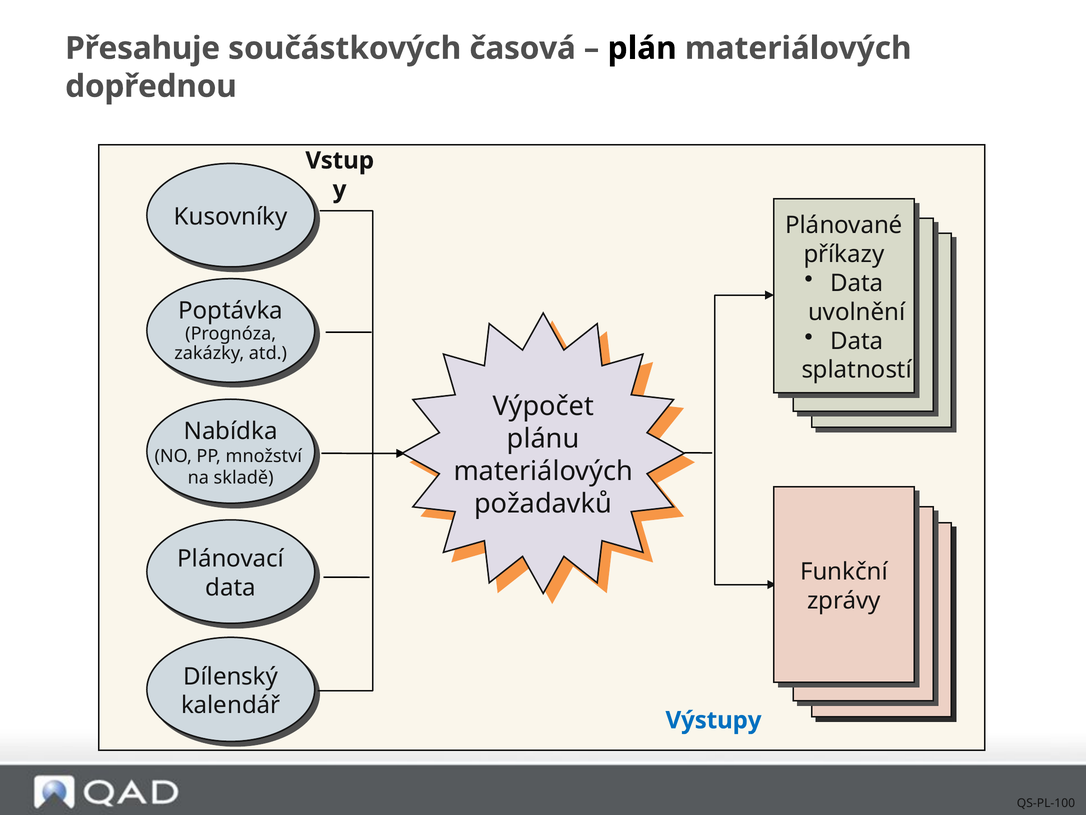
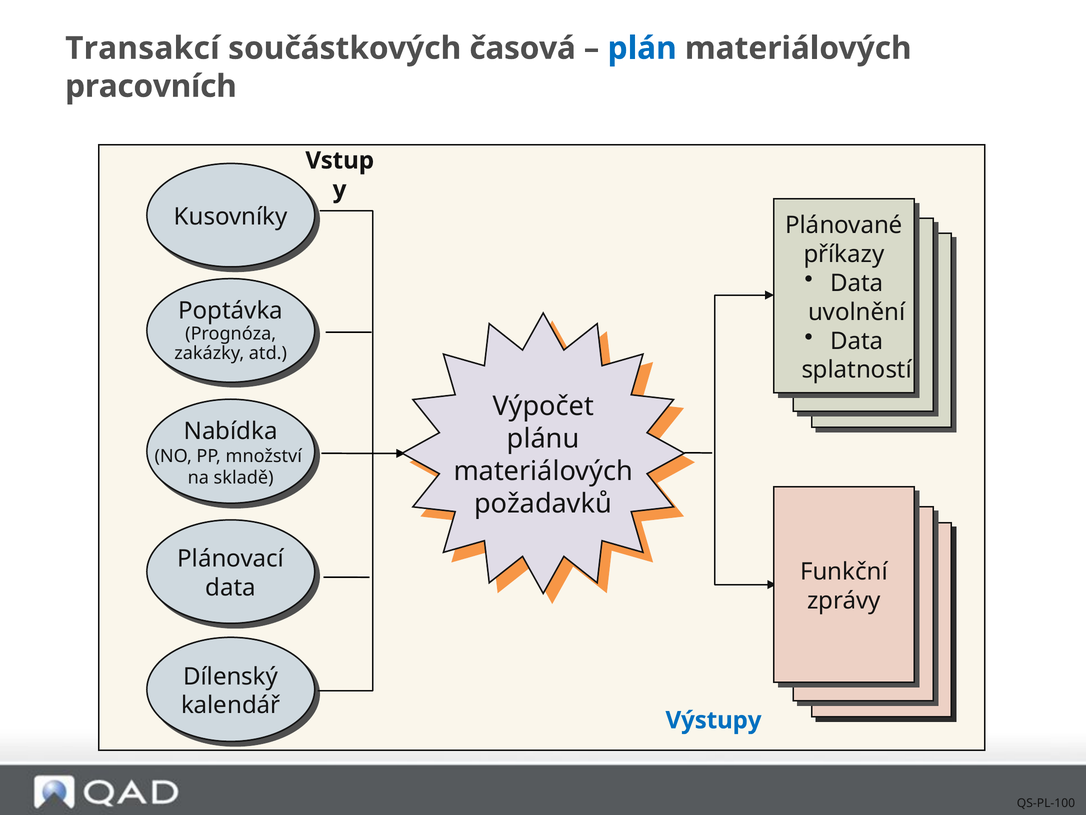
Přesahuje: Přesahuje -> Transakcí
plán colour: black -> blue
dopřednou: dopřednou -> pracovních
